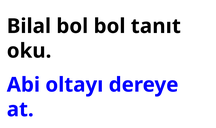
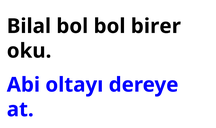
tanıt: tanıt -> birer
